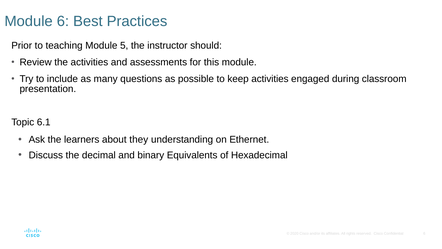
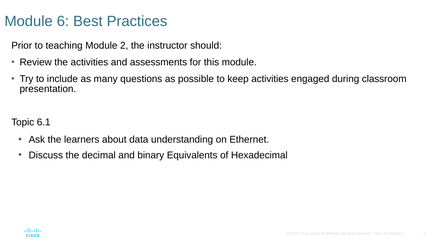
5: 5 -> 2
they: they -> data
